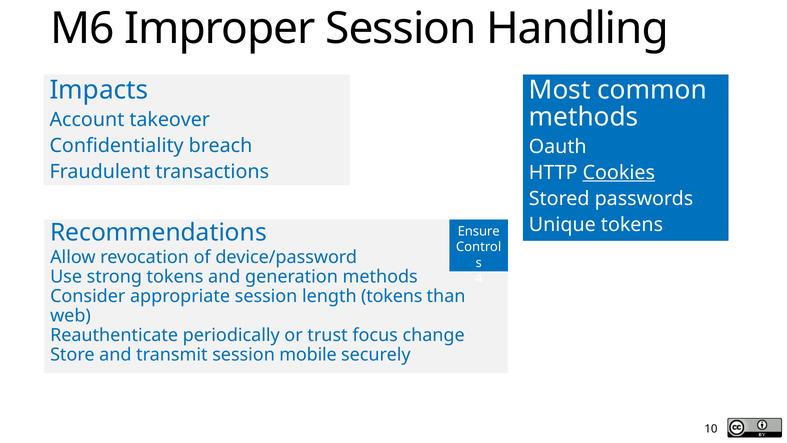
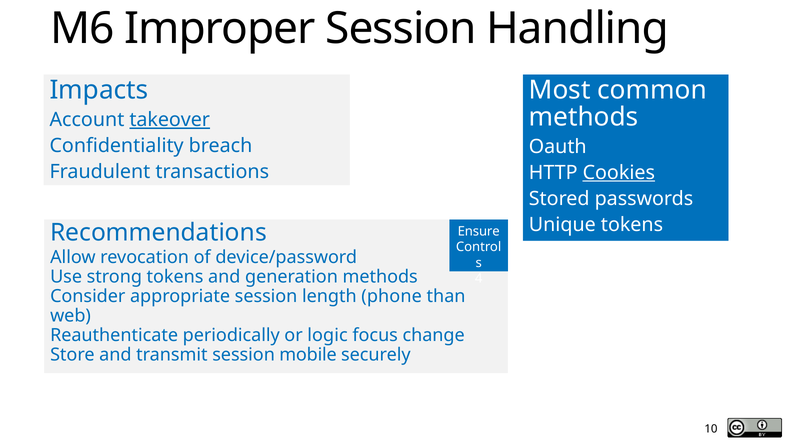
takeover underline: none -> present
length tokens: tokens -> phone
trust: trust -> logic
